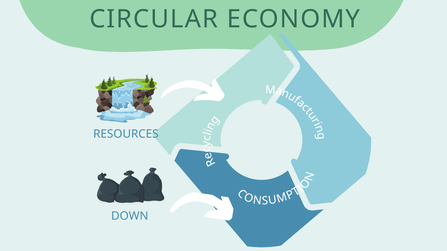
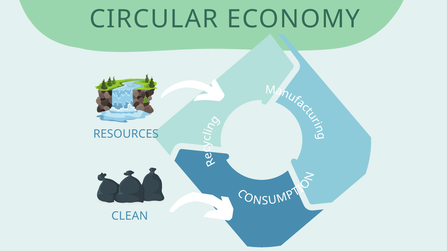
DOWN: DOWN -> CLEAN
